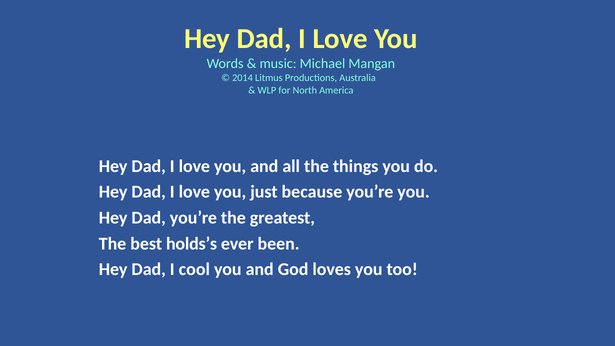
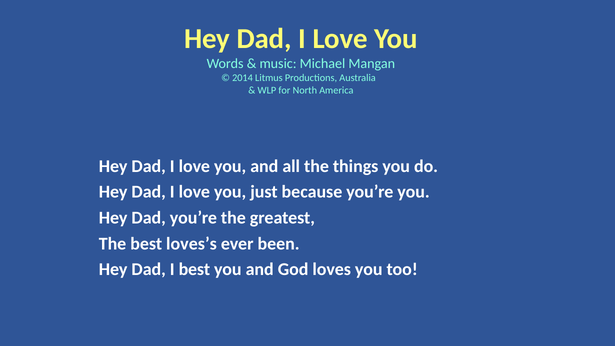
holds’s: holds’s -> loves’s
I cool: cool -> best
